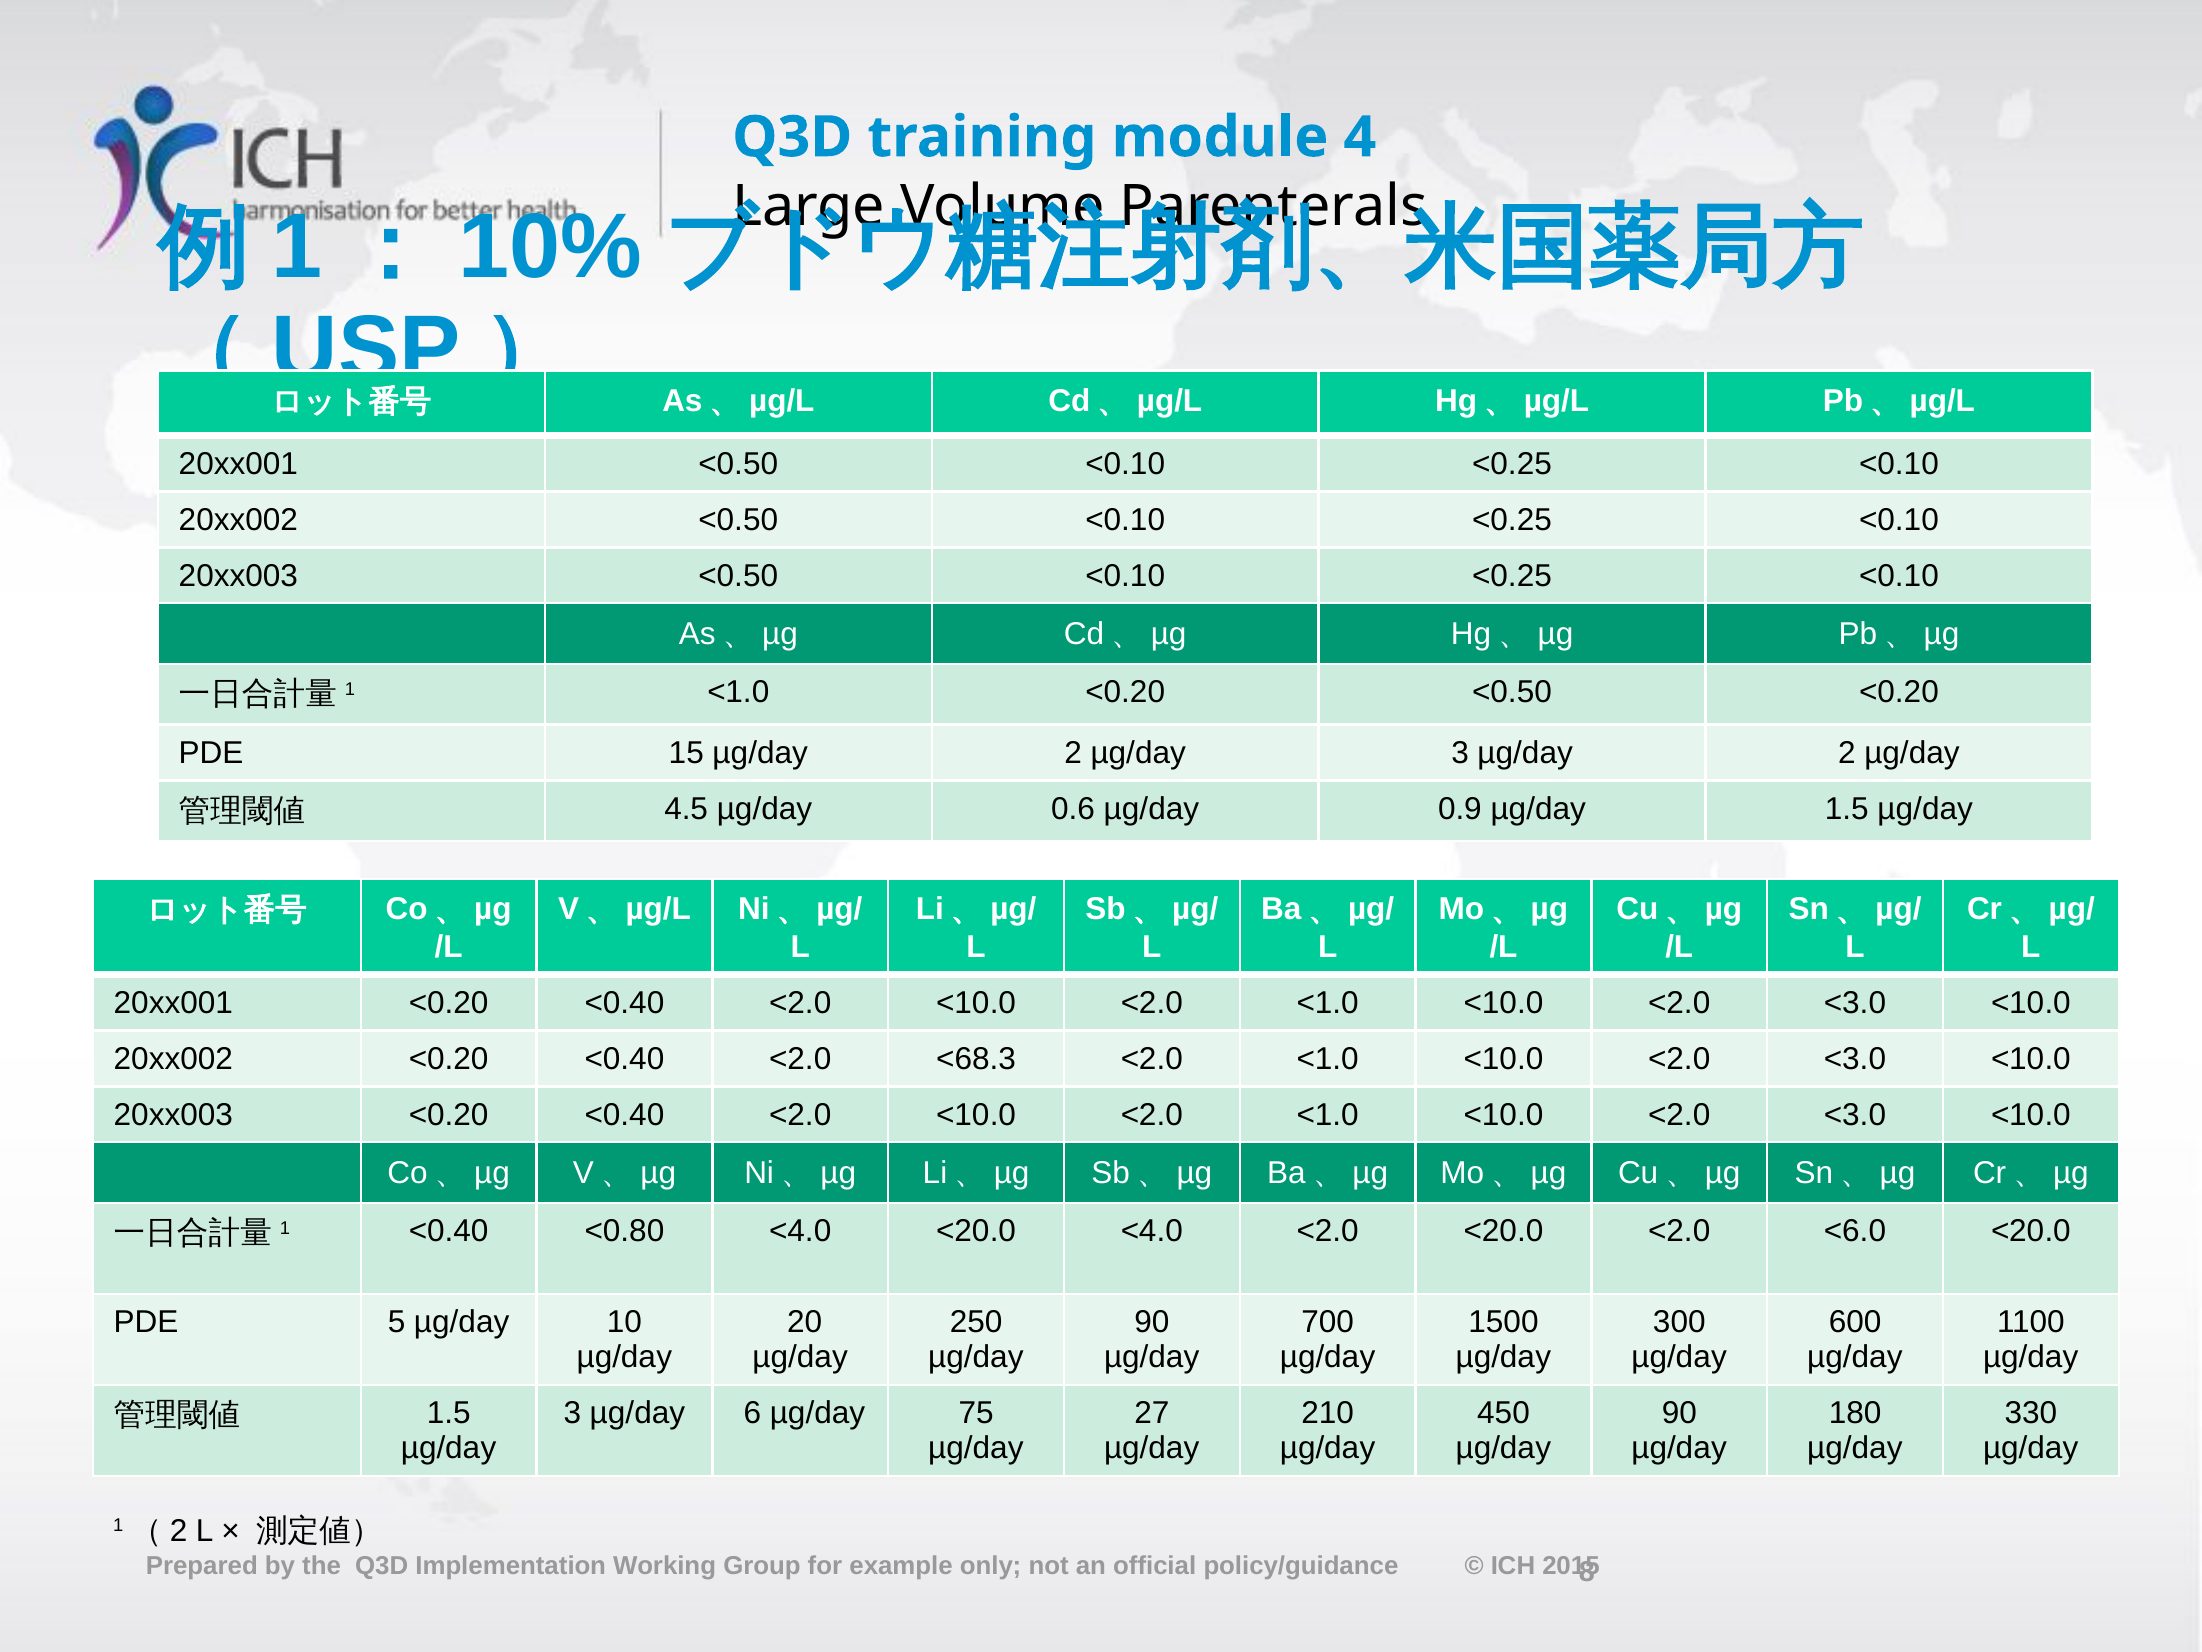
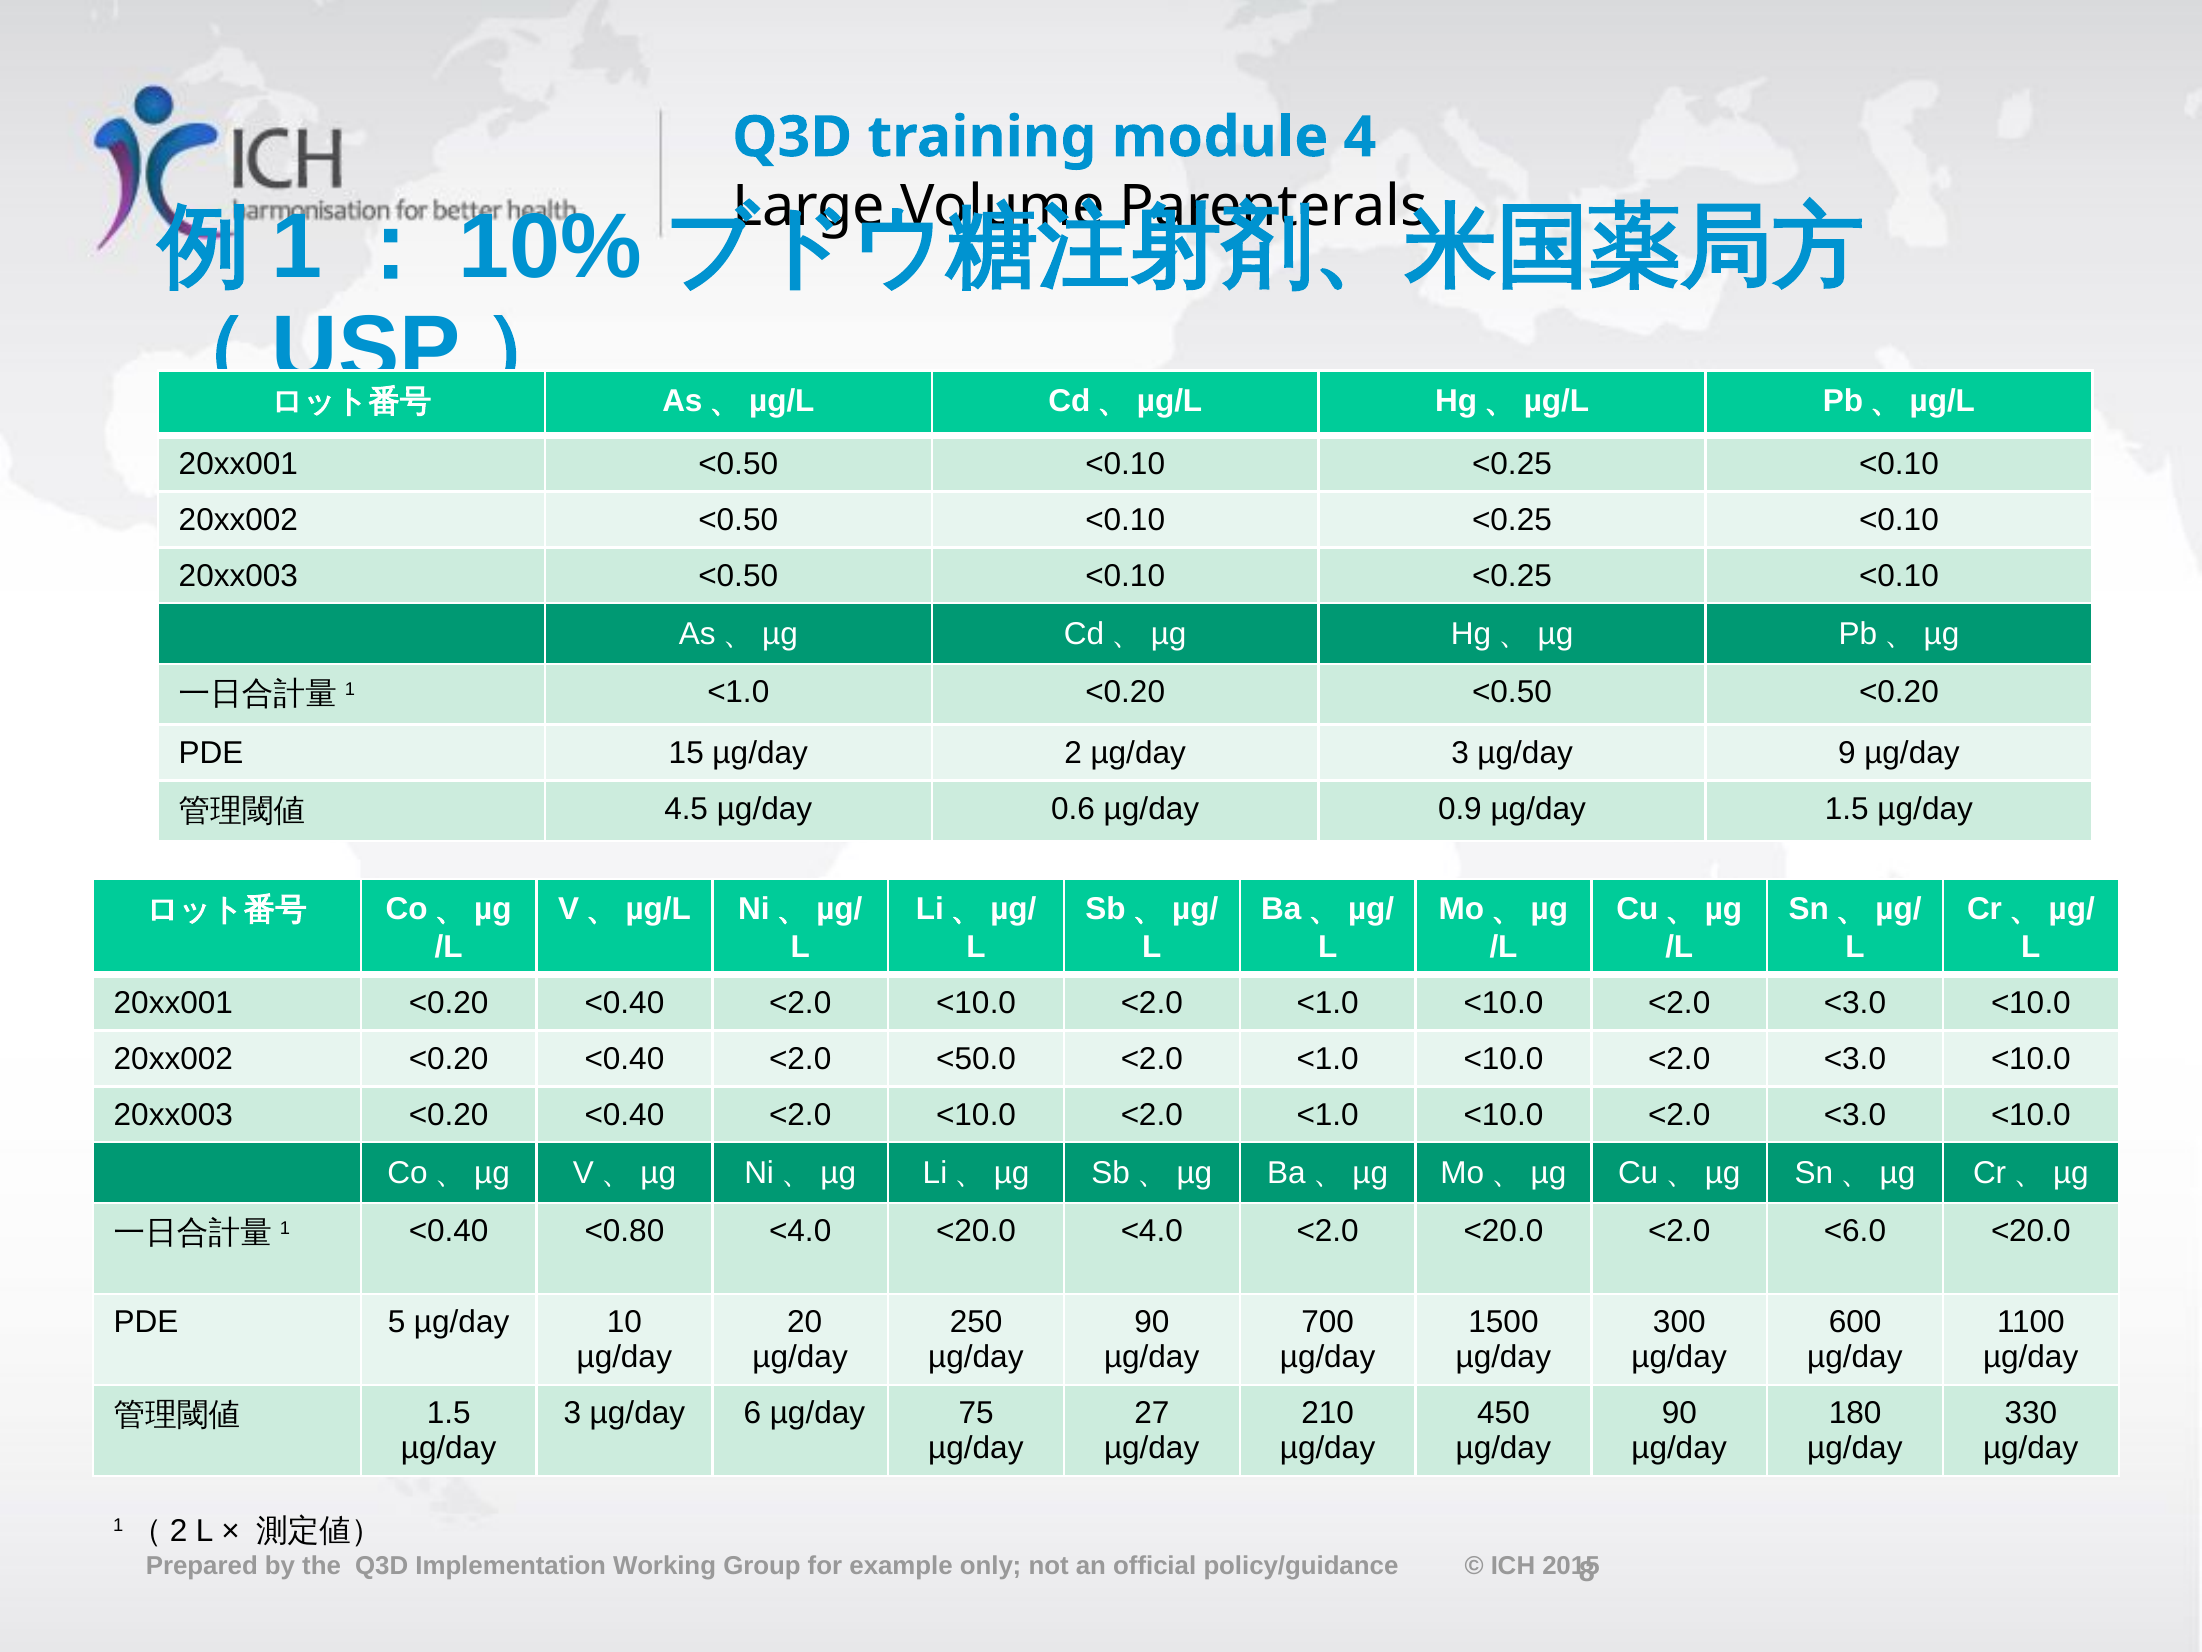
3 µg/day 2: 2 -> 9
<68.3: <68.3 -> <50.0
